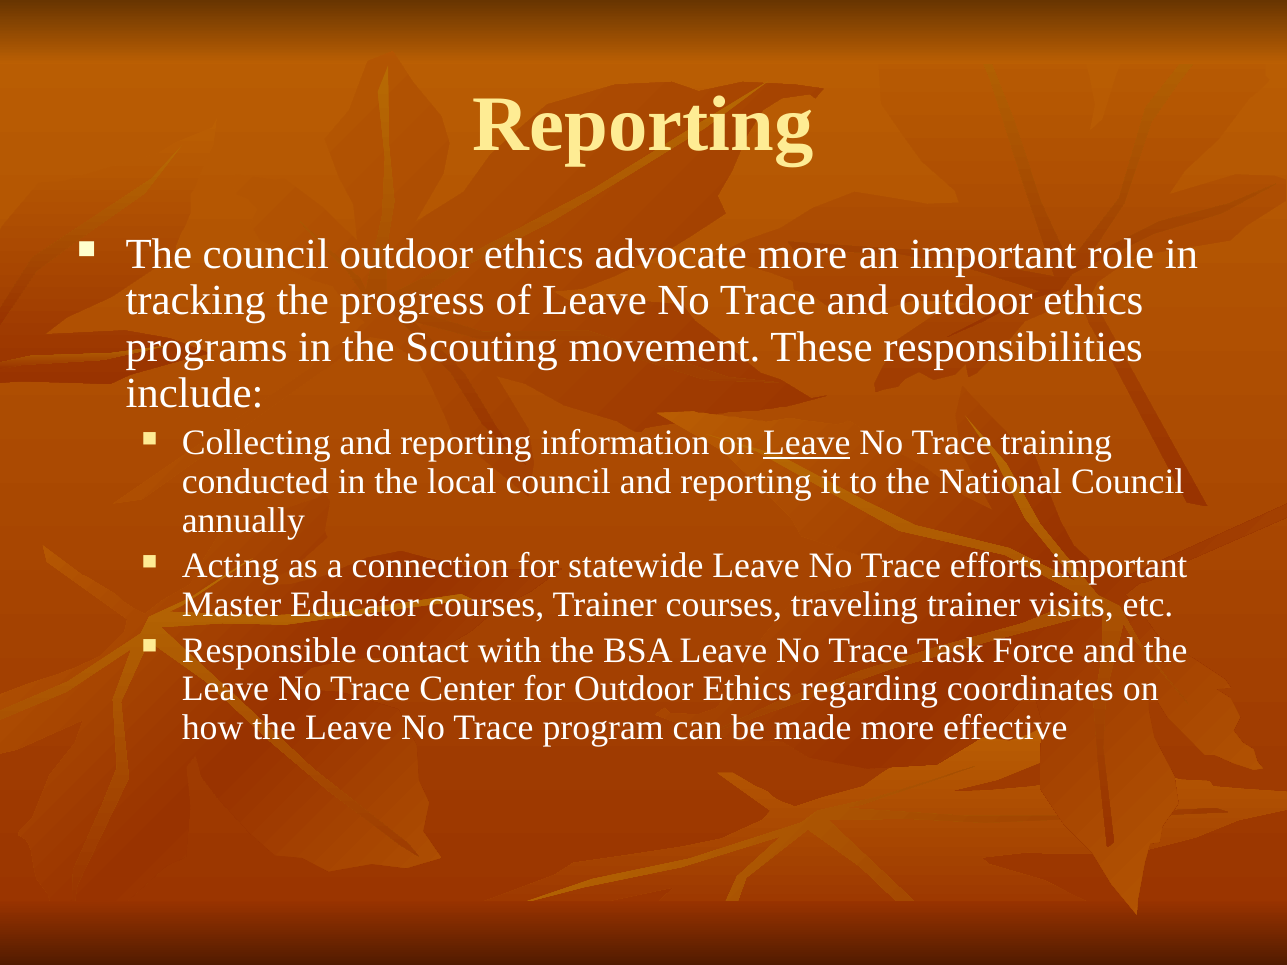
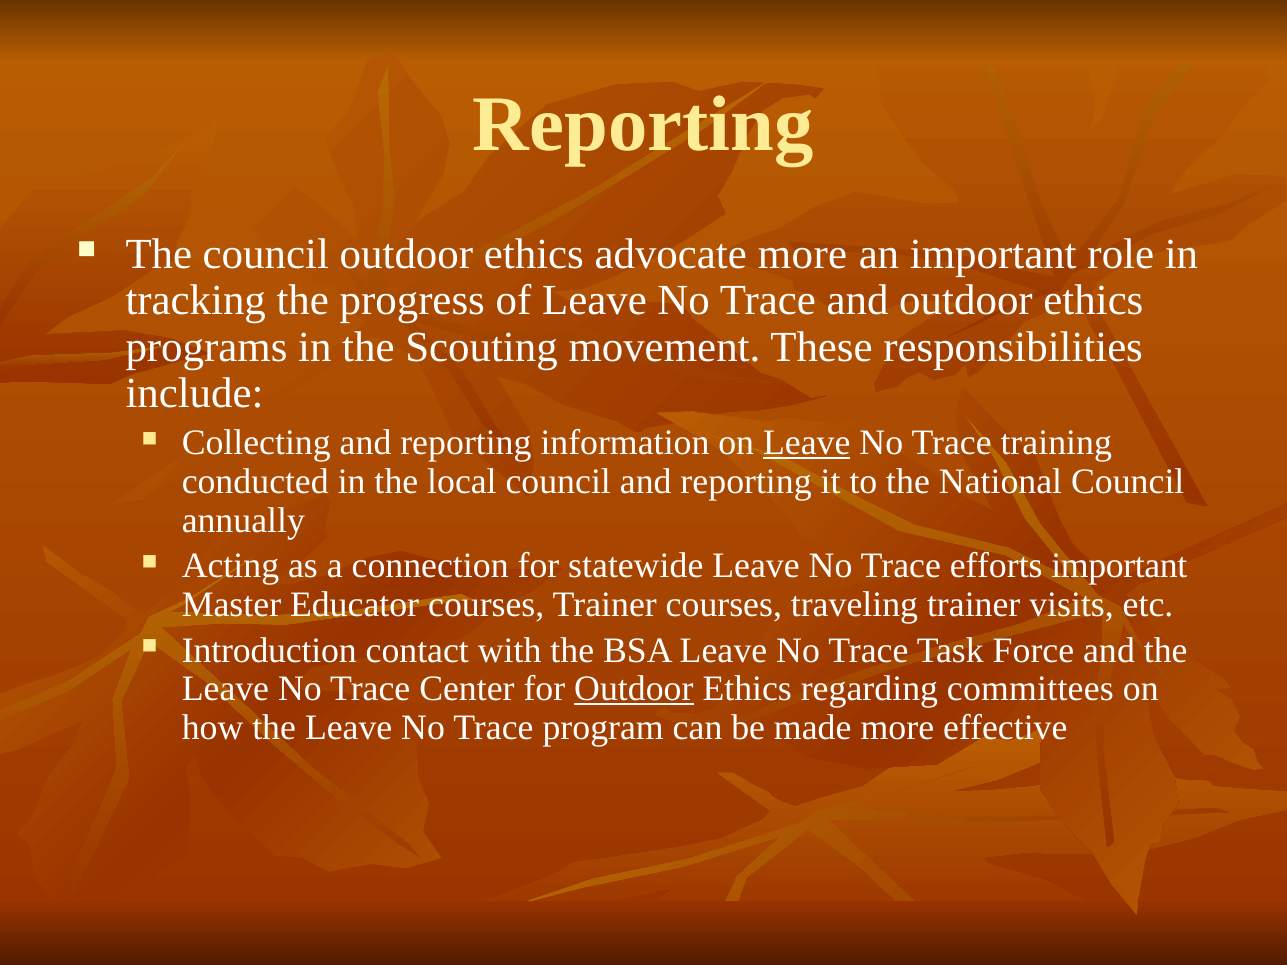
Responsible: Responsible -> Introduction
Outdoor at (634, 689) underline: none -> present
coordinates: coordinates -> committees
